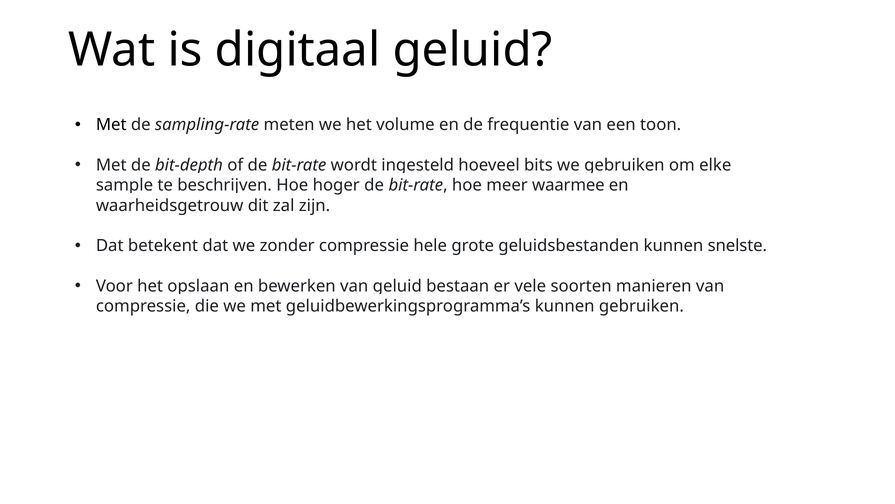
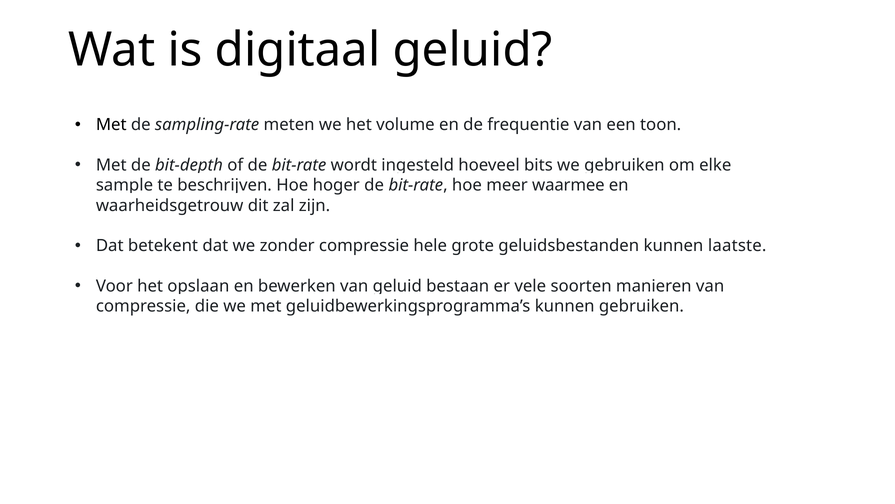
snelste: snelste -> laatste
